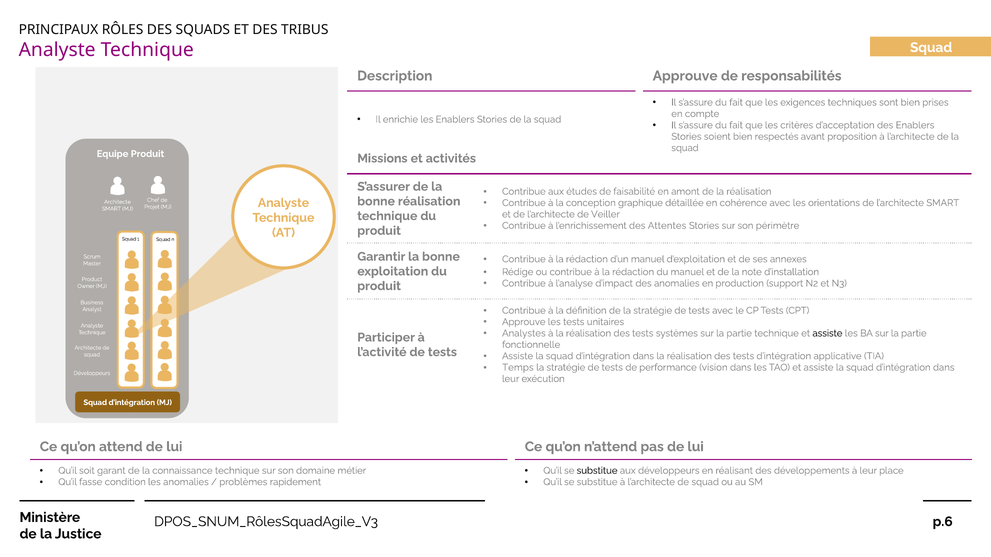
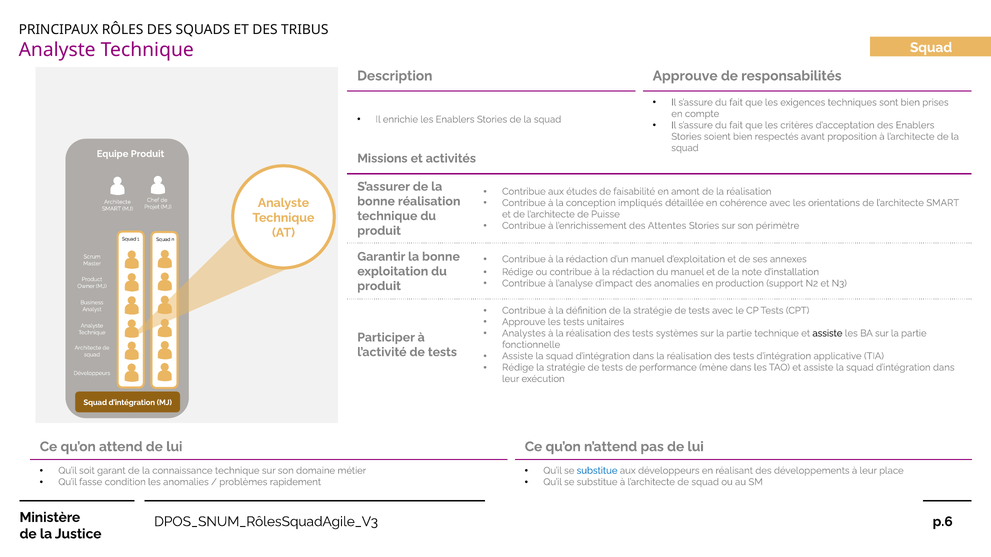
graphique: graphique -> impliqués
Veiller: Veiller -> Puisse
Temps at (518, 368): Temps -> Rédige
vision: vision -> mène
substitue at (597, 471) colour: black -> blue
